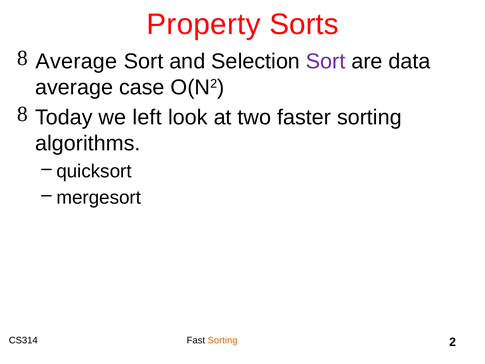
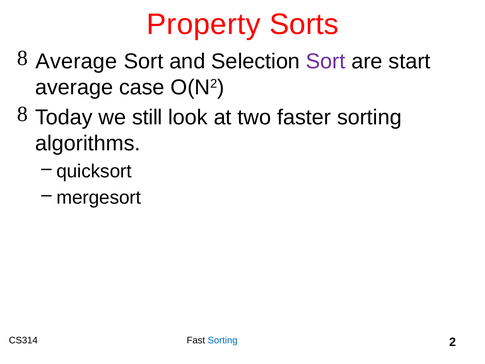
data: data -> start
left: left -> still
Sorting at (223, 340) colour: orange -> blue
